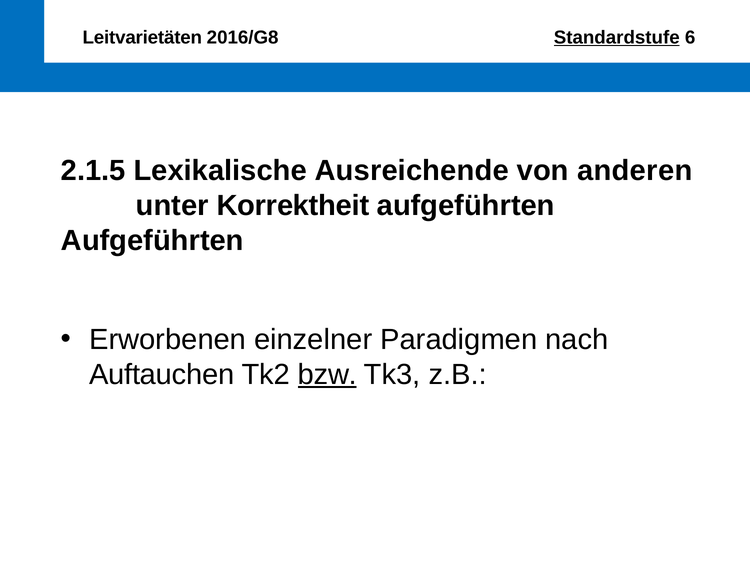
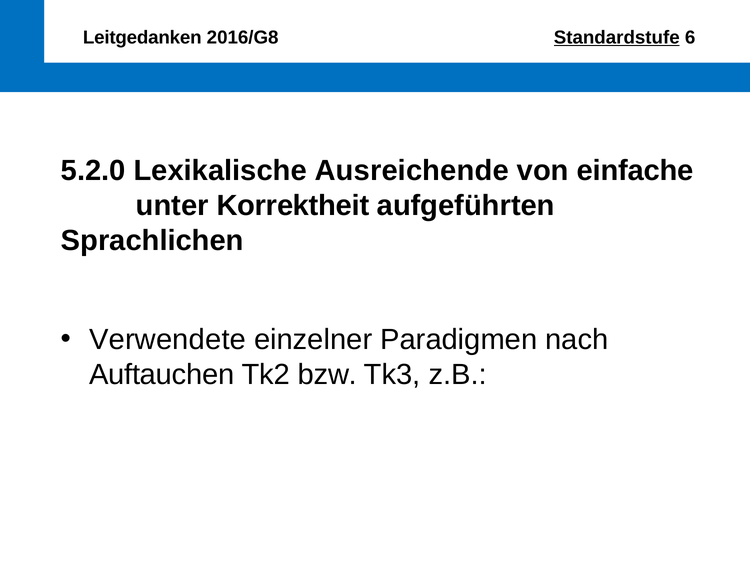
Leitvarietäten: Leitvarietäten -> Leitgedanken
2.1.5: 2.1.5 -> 5.2.0
anderen: anderen -> einfache
Aufgeführten at (152, 241): Aufgeführten -> Sprachlichen
Erworbenen: Erworbenen -> Verwendete
bzw underline: present -> none
